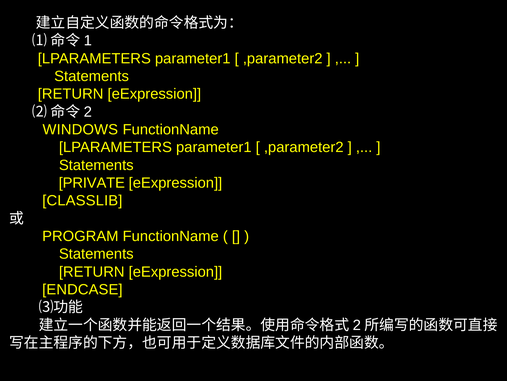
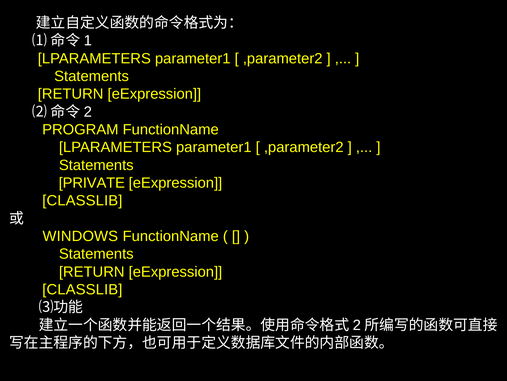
WINDOWS: WINDOWS -> PROGRAM
PROGRAM: PROGRAM -> WINDOWS
ENDCASE at (82, 289): ENDCASE -> CLASSLIB
